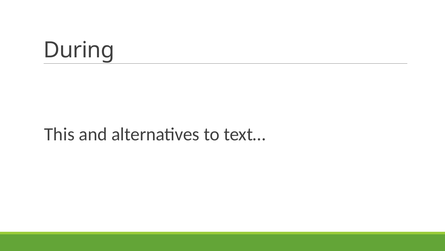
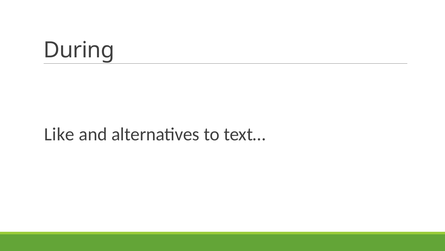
This: This -> Like
